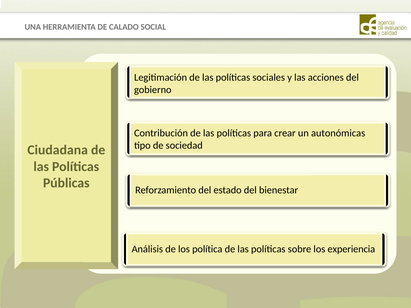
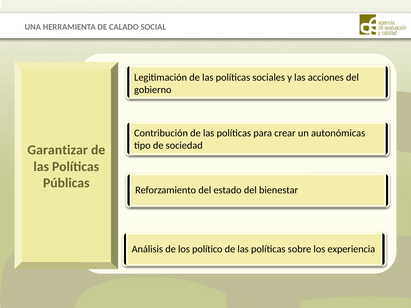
Ciudadana: Ciudadana -> Garantizar
política: política -> político
